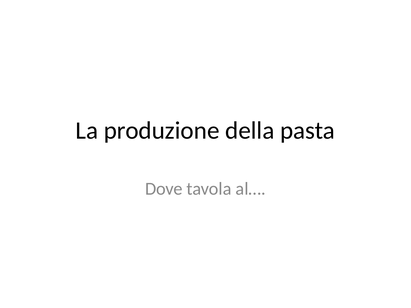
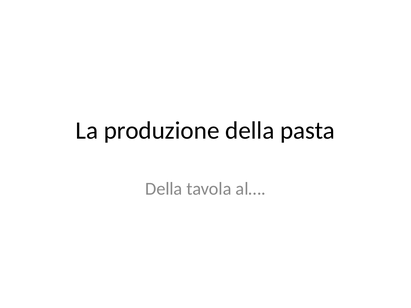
Dove at (164, 189): Dove -> Della
